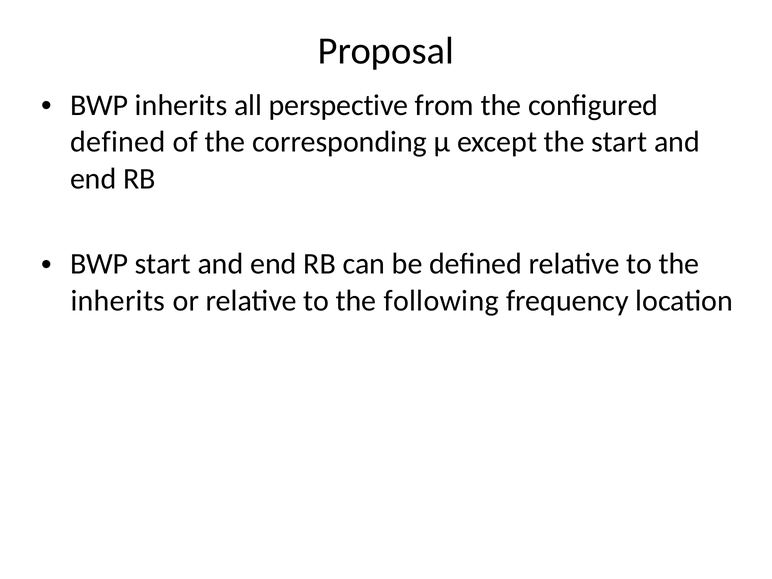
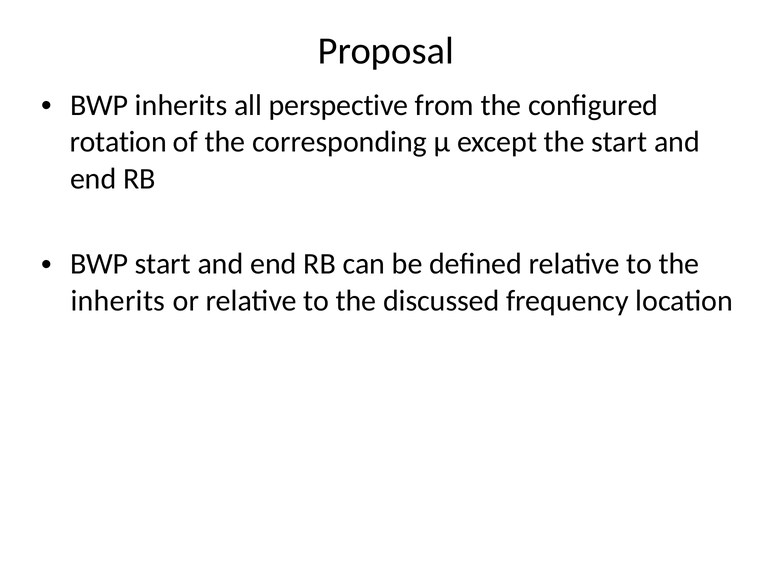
defined at (118, 142): defined -> rotation
following: following -> discussed
